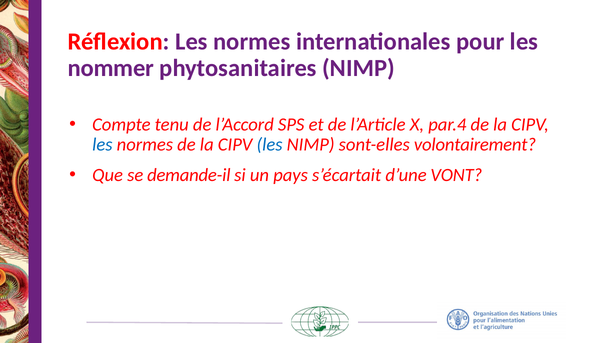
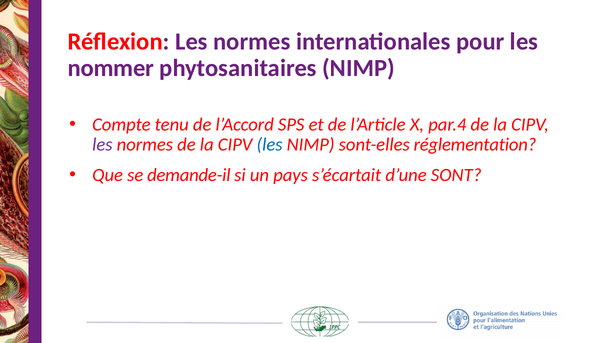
les at (102, 145) colour: blue -> purple
volontairement: volontairement -> réglementation
VONT: VONT -> SONT
